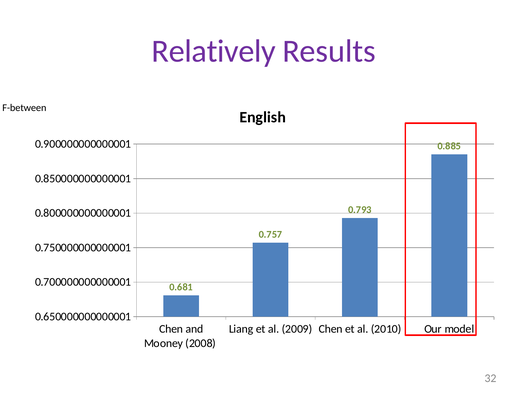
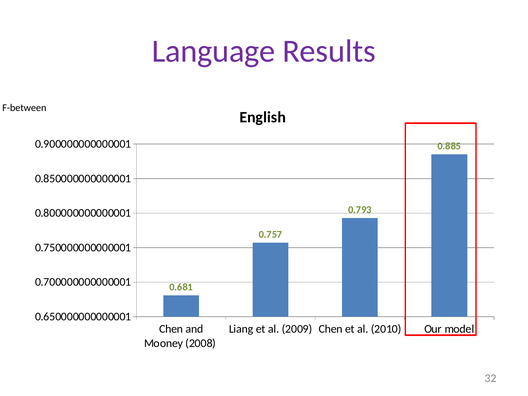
Relatively: Relatively -> Language
